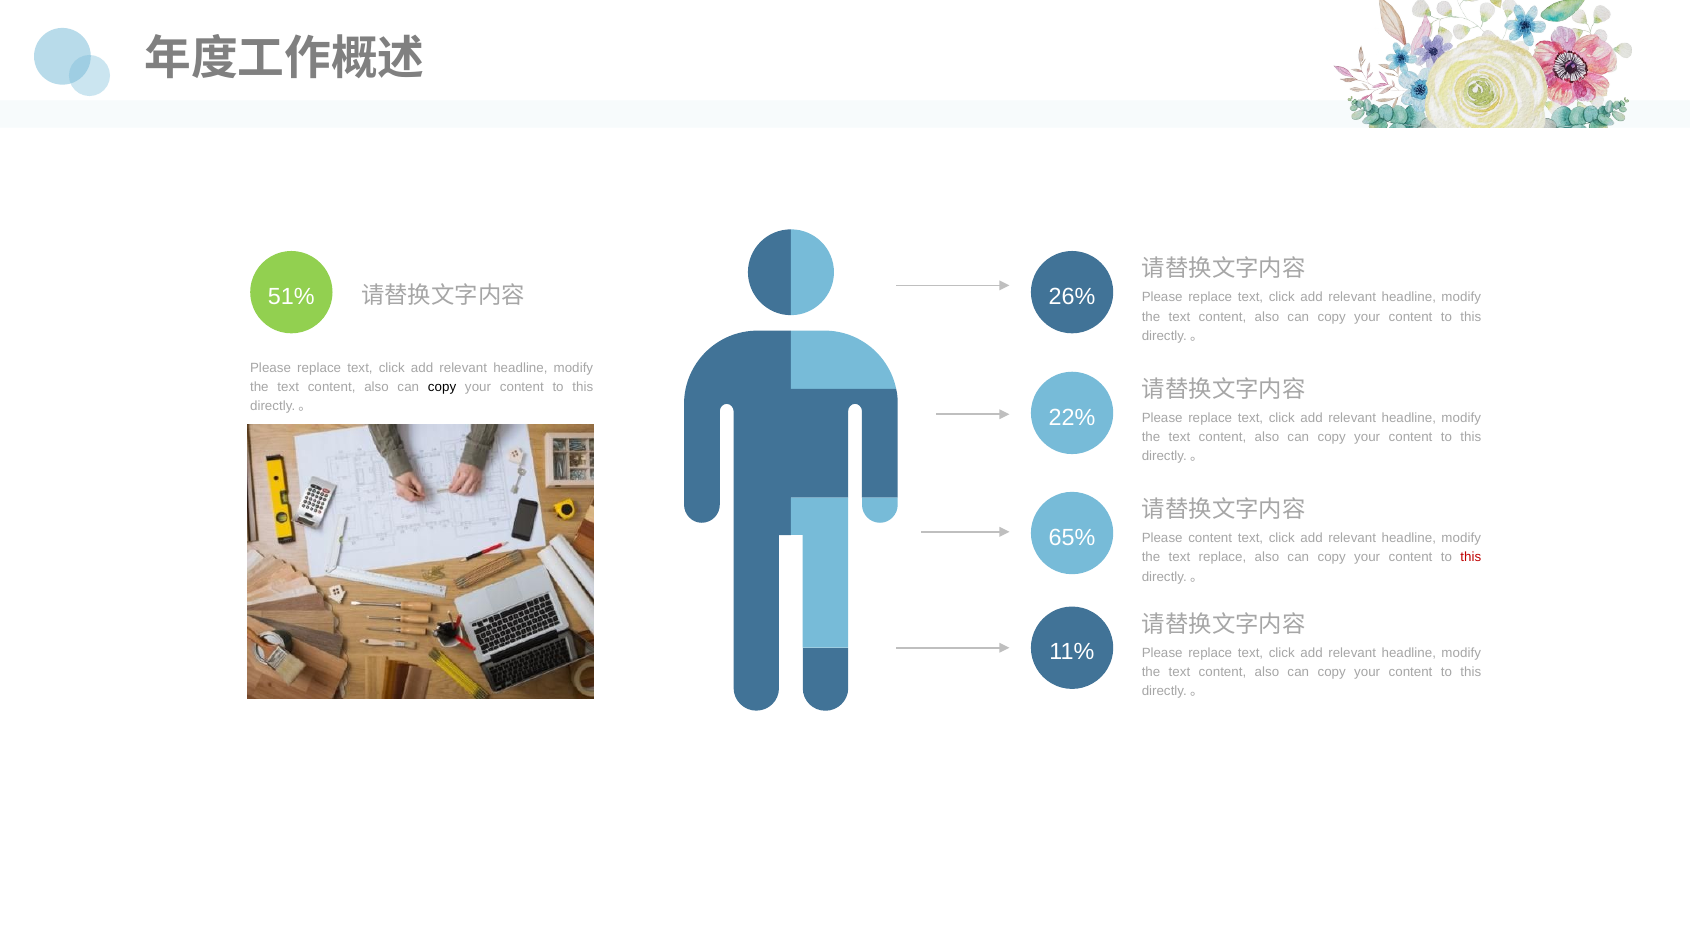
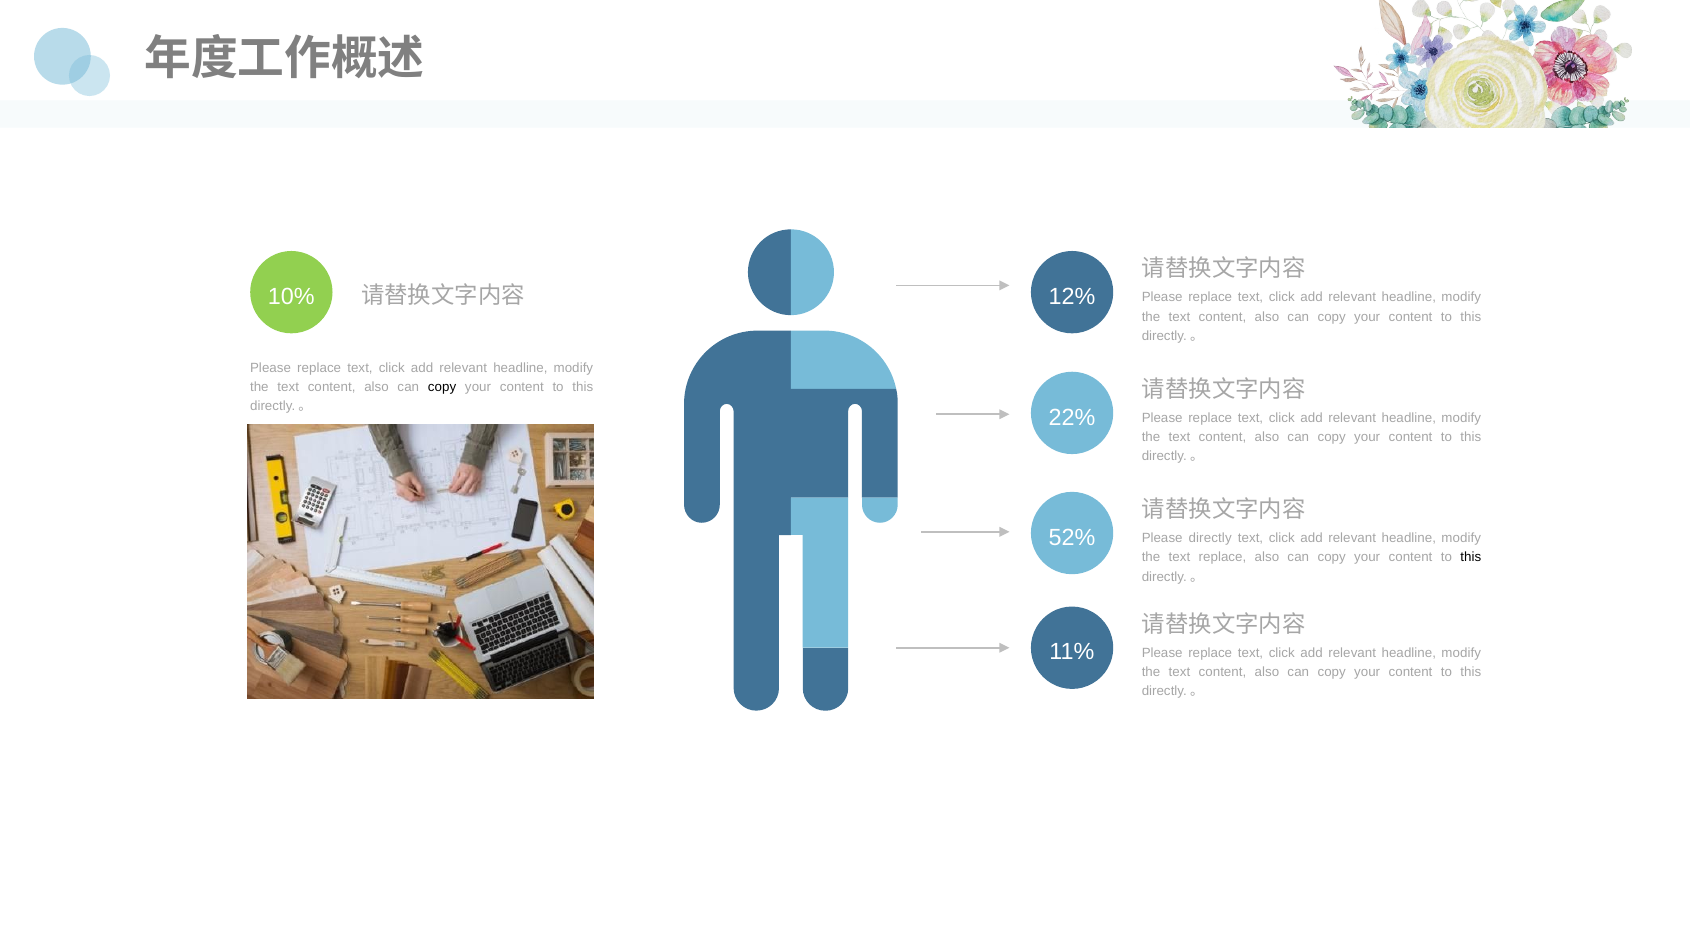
51%: 51% -> 10%
26%: 26% -> 12%
65%: 65% -> 52%
Please content: content -> directly
this at (1471, 557) colour: red -> black
